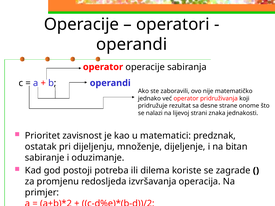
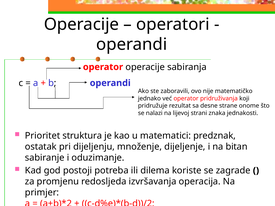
zavisnost: zavisnost -> struktura
